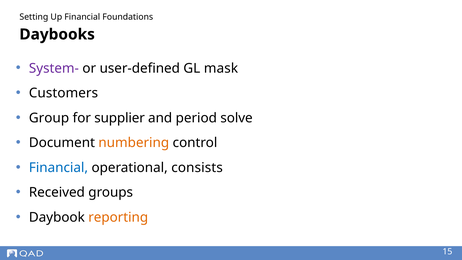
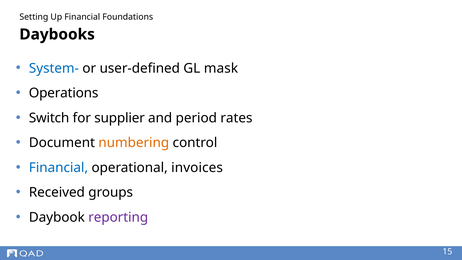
System- colour: purple -> blue
Customers: Customers -> Operations
Group: Group -> Switch
solve: solve -> rates
consists: consists -> invoices
reporting colour: orange -> purple
